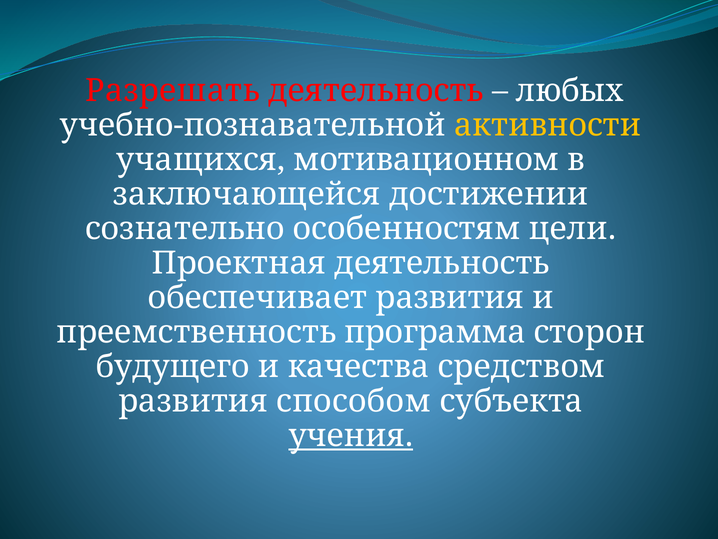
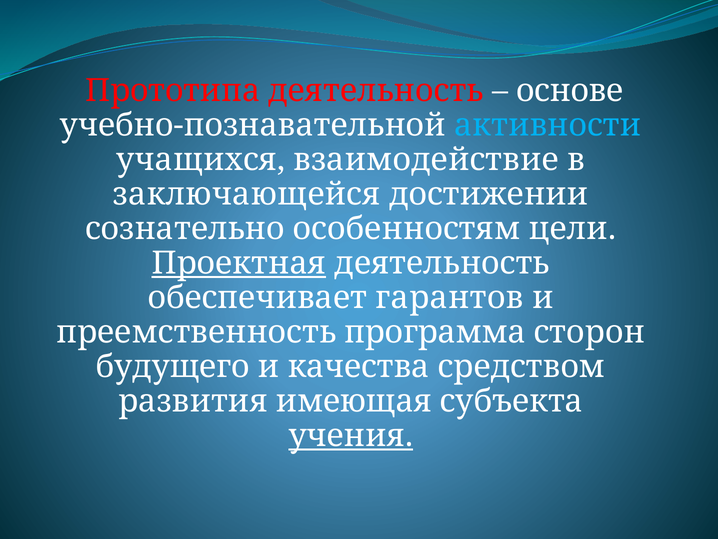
Разрешать: Разрешать -> Прототипа
любых: любых -> основе
активности colour: yellow -> light blue
мотивационном: мотивационном -> взаимодействие
Проектная underline: none -> present
обеспечивает развития: развития -> гарантов
способом: способом -> имеющая
